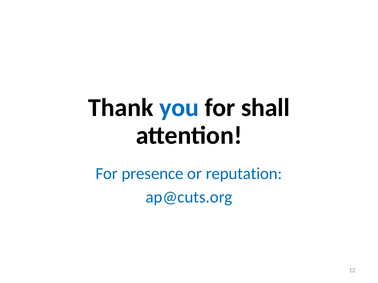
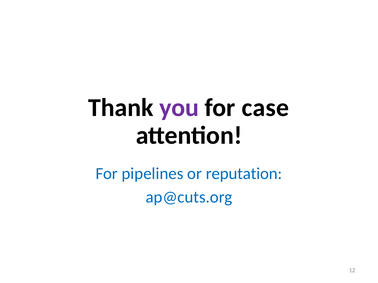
you colour: blue -> purple
shall: shall -> case
presence: presence -> pipelines
